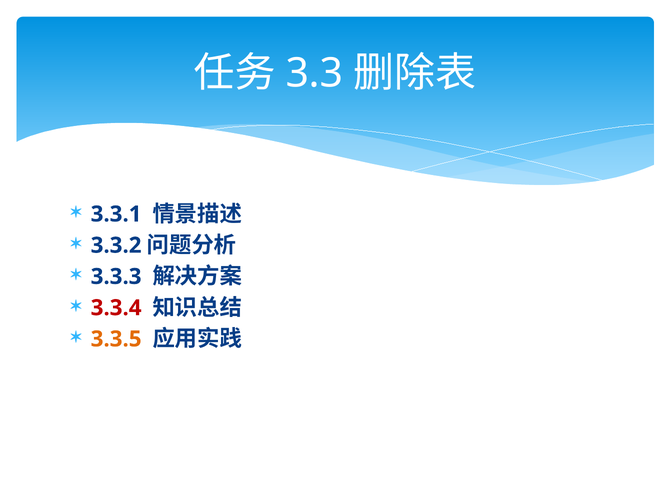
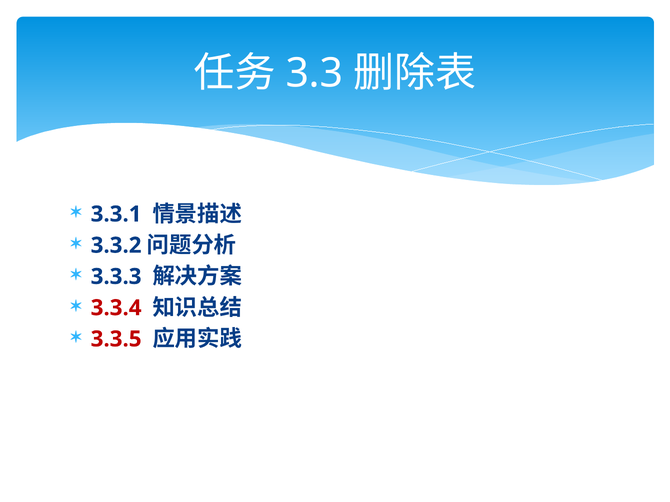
3.3.5 colour: orange -> red
